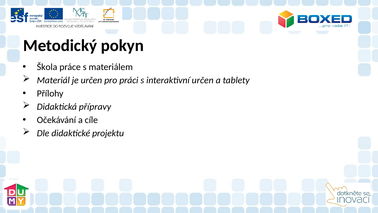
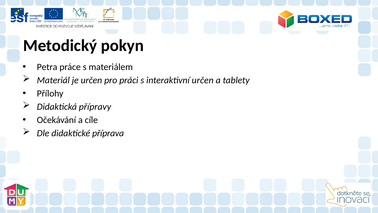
Škola: Škola -> Petra
projektu: projektu -> příprava
